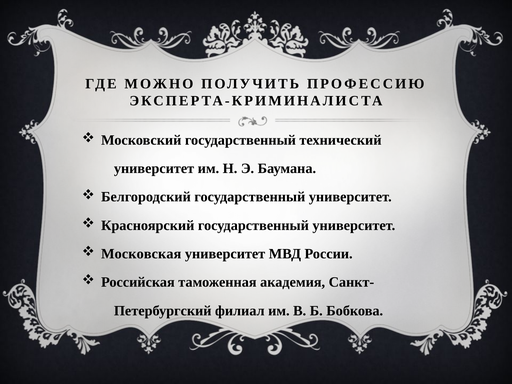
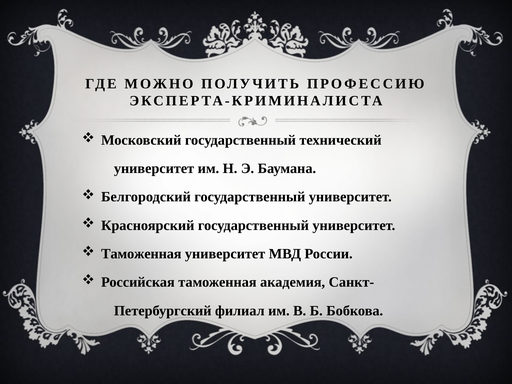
Московская at (141, 254): Московская -> Таможенная
